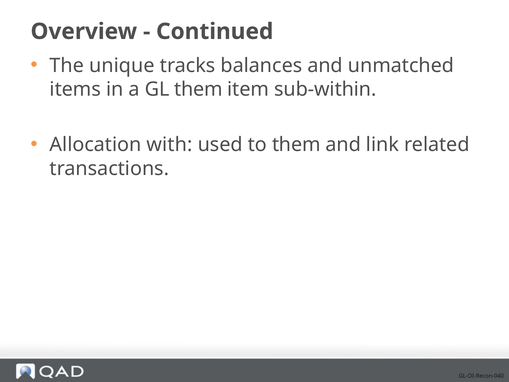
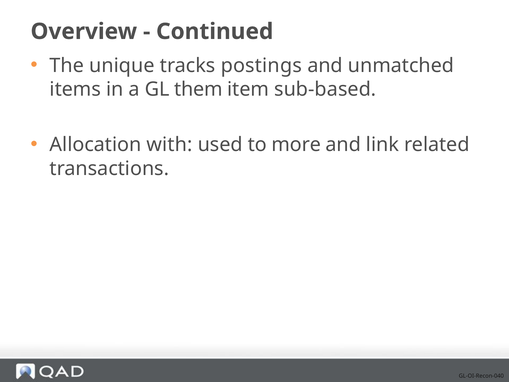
balances: balances -> postings
sub-within: sub-within -> sub-based
to them: them -> more
